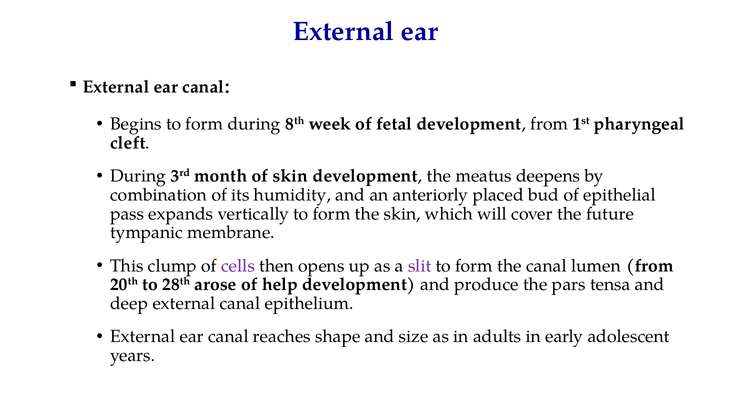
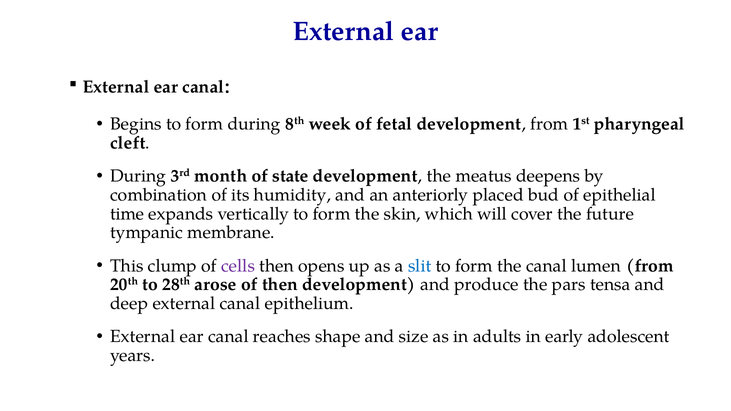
of skin: skin -> state
pass: pass -> time
slit colour: purple -> blue
of help: help -> then
